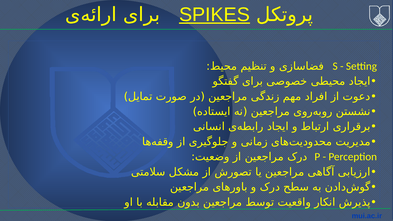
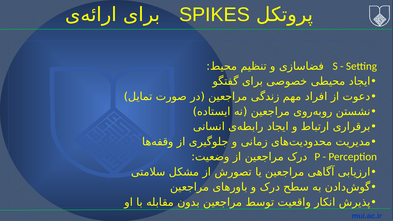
SPIKES underline: present -> none
